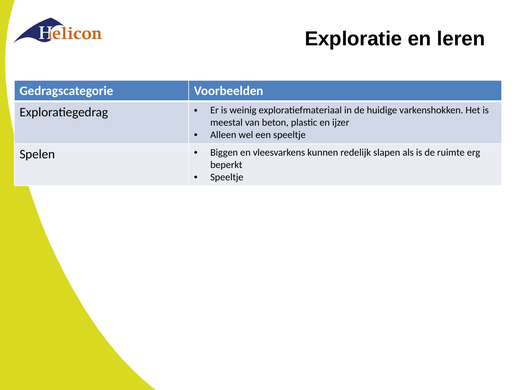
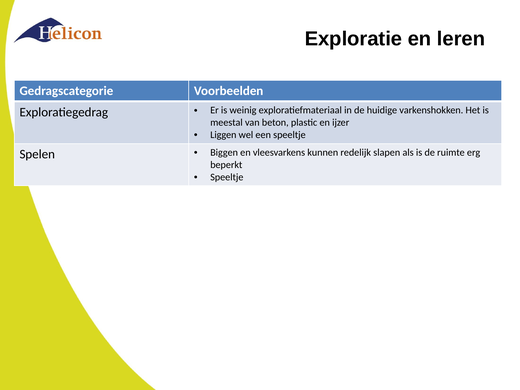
Alleen: Alleen -> Liggen
